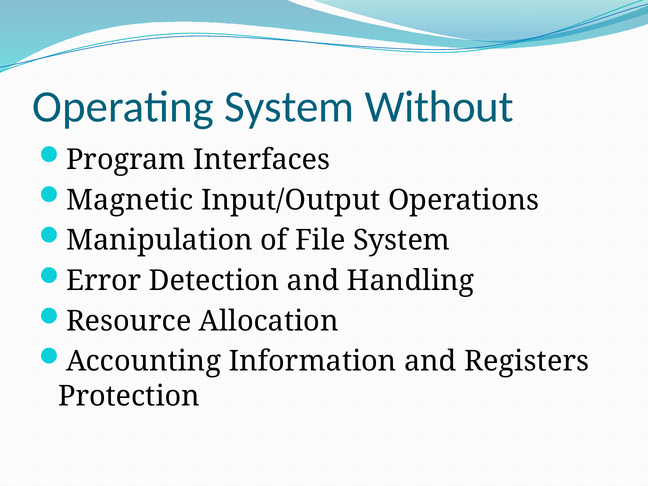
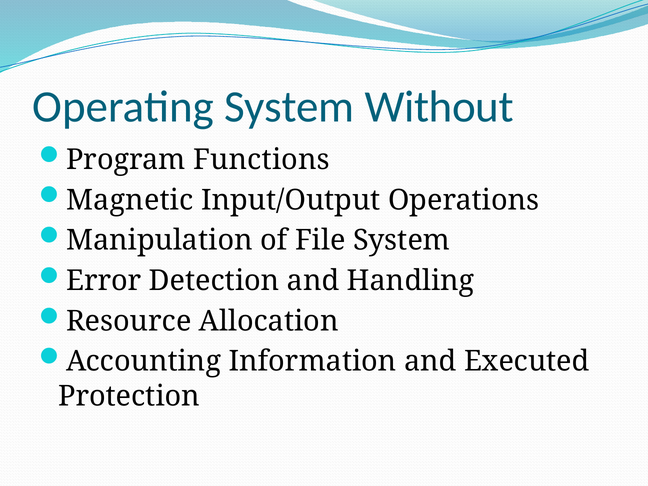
Interfaces: Interfaces -> Functions
Registers: Registers -> Executed
